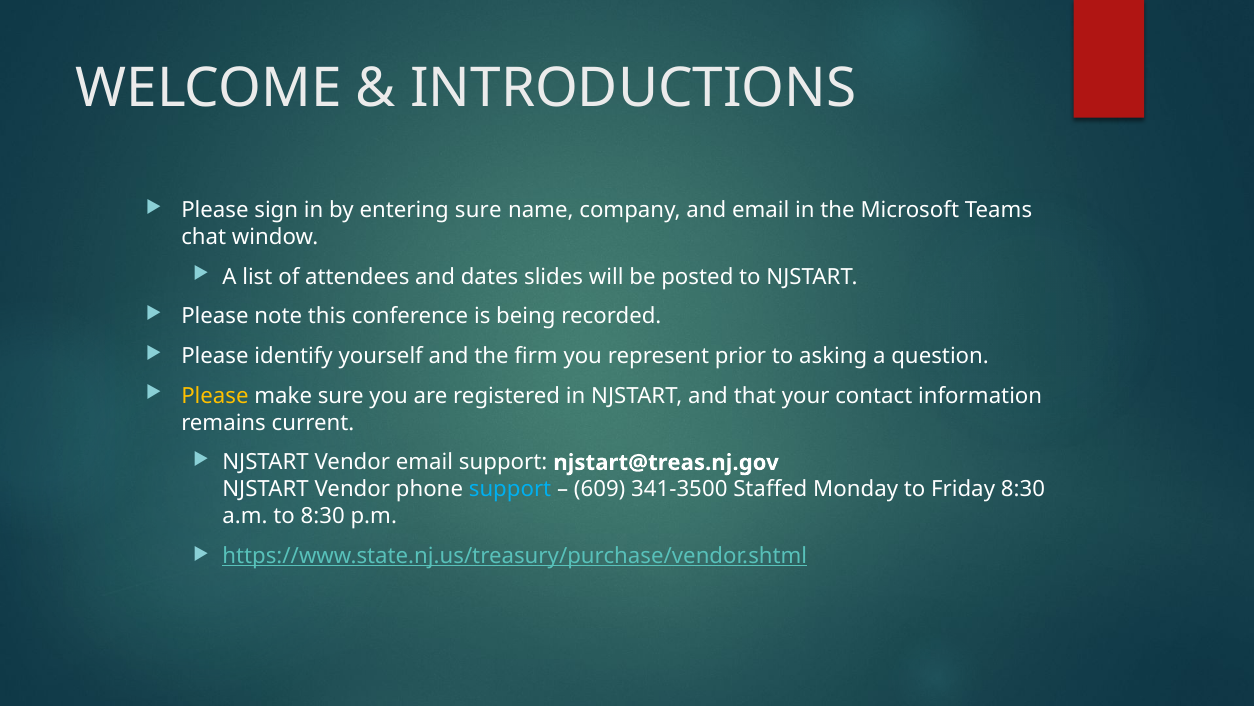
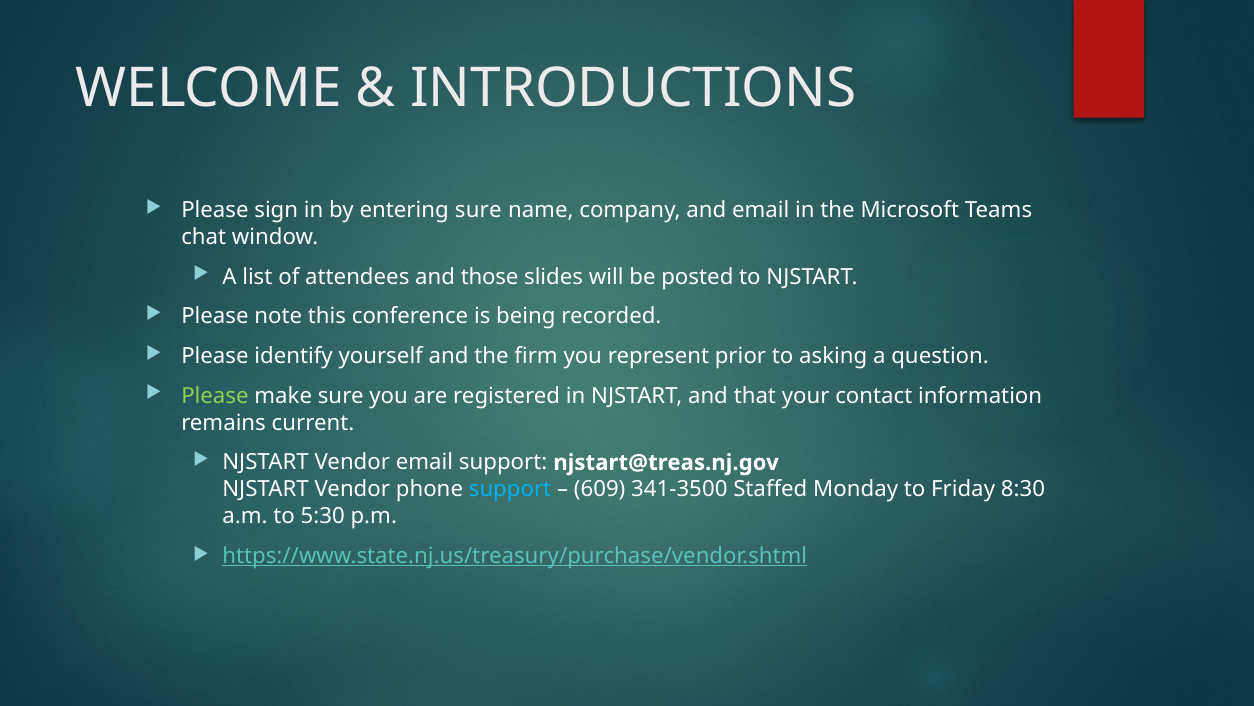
dates: dates -> those
Please at (215, 396) colour: yellow -> light green
to 8:30: 8:30 -> 5:30
